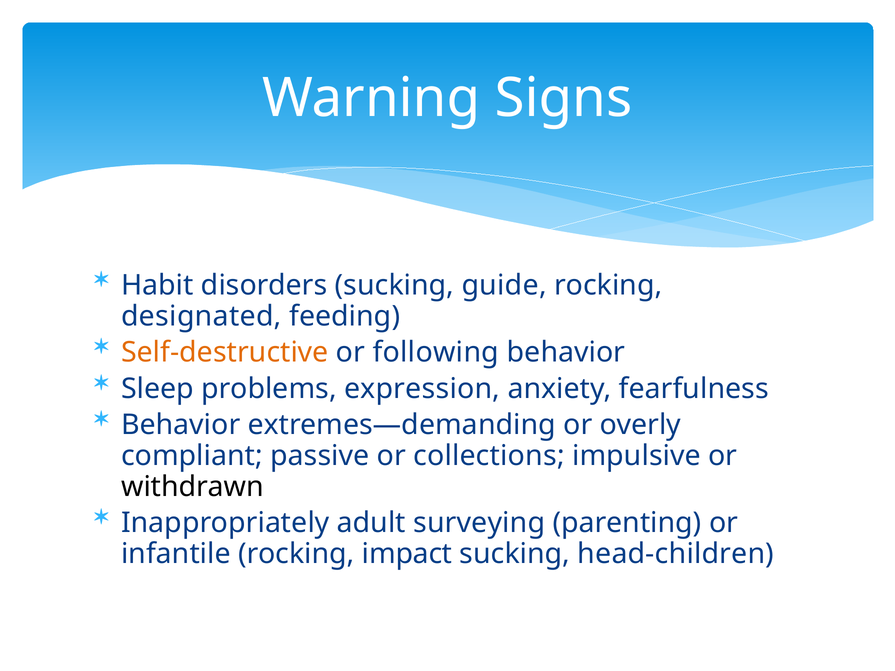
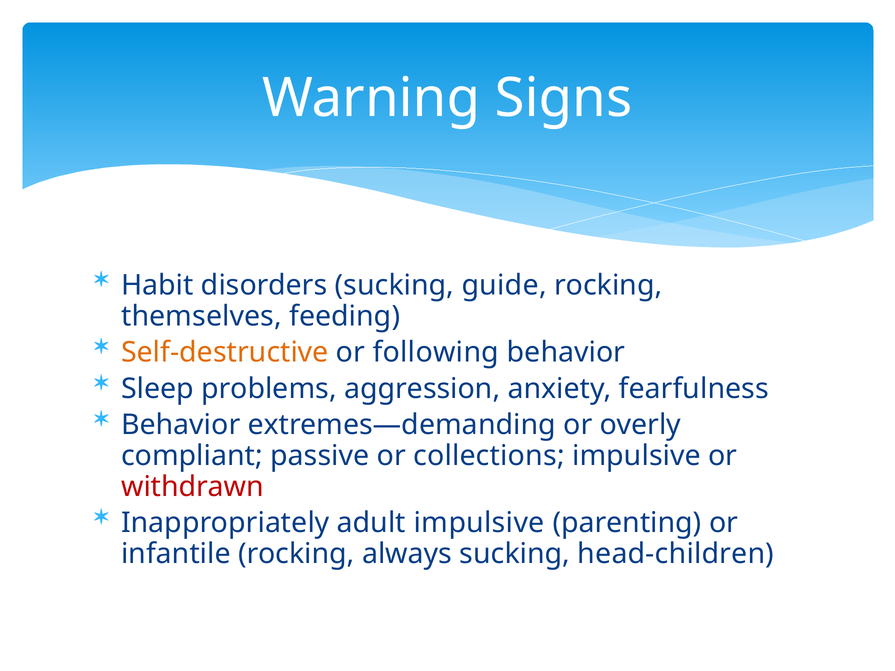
designated: designated -> themselves
expression: expression -> aggression
withdrawn colour: black -> red
adult surveying: surveying -> impulsive
impact: impact -> always
